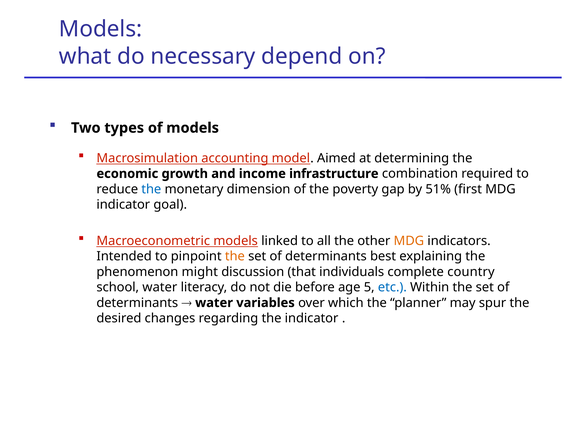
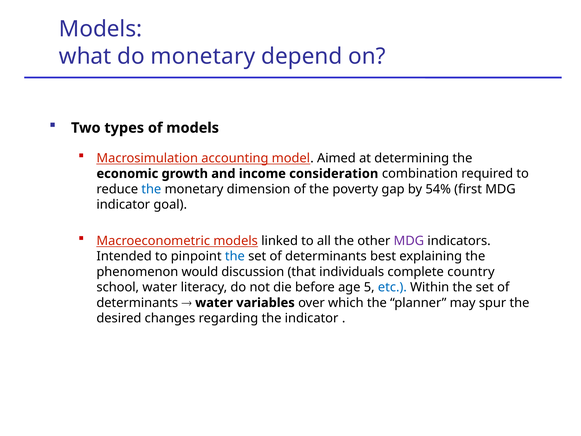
do necessary: necessary -> monetary
infrastructure: infrastructure -> consideration
51%: 51% -> 54%
MDG at (409, 241) colour: orange -> purple
the at (235, 256) colour: orange -> blue
might: might -> would
